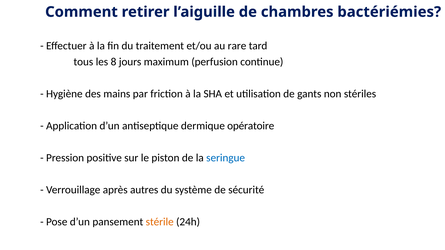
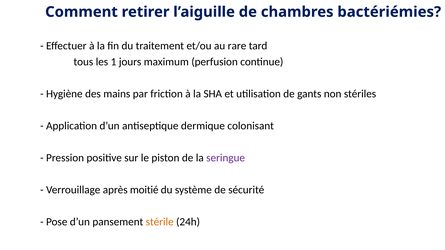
8: 8 -> 1
opératoire: opératoire -> colonisant
seringue colour: blue -> purple
autres: autres -> moitié
